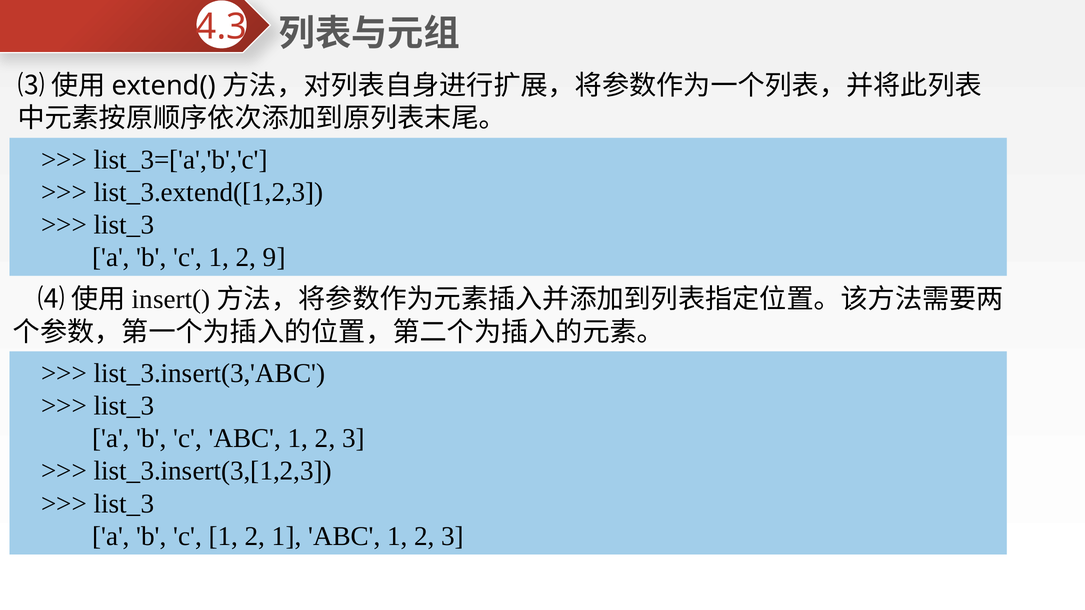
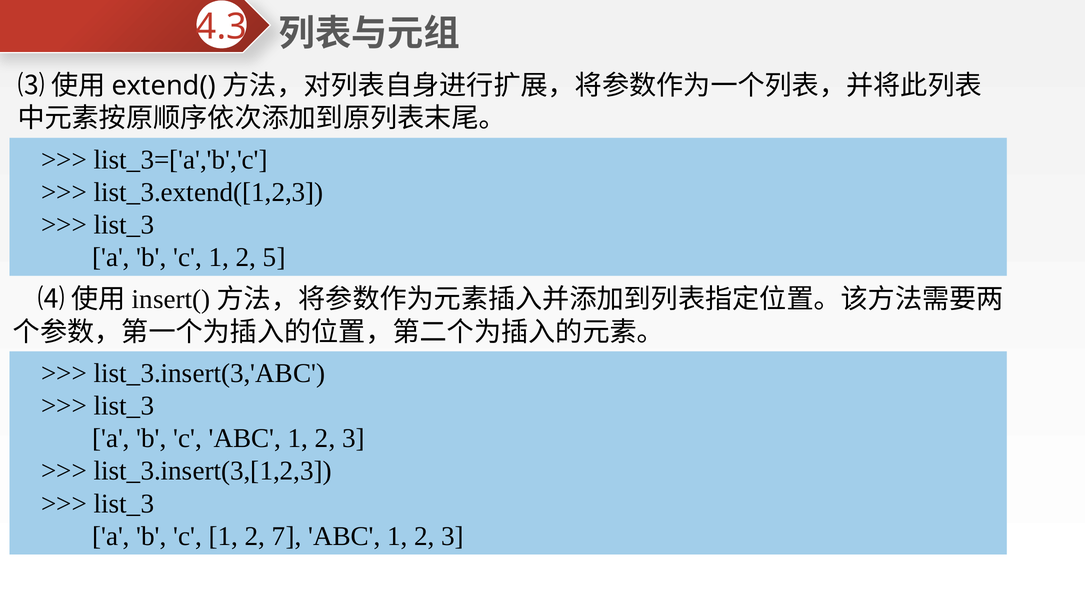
9: 9 -> 5
2 1: 1 -> 7
